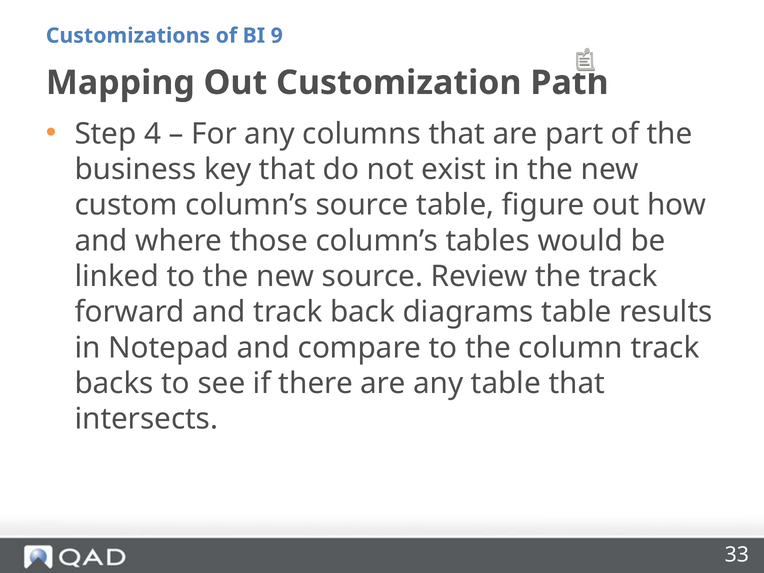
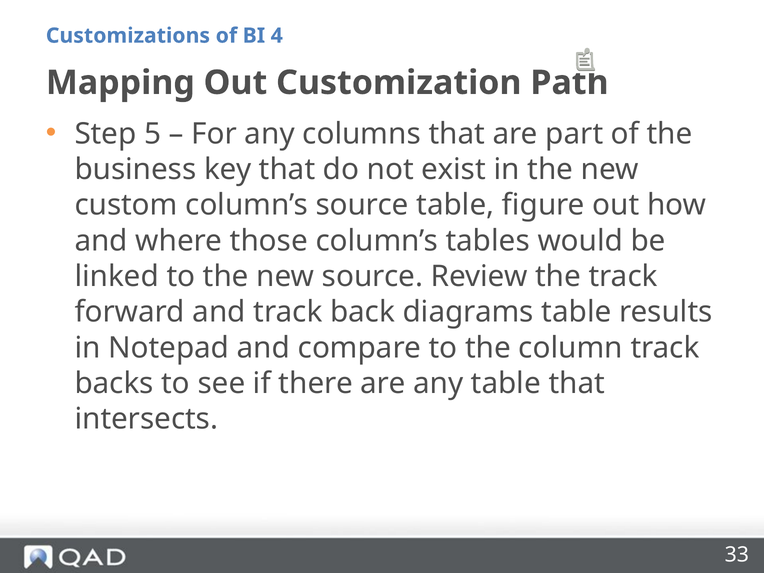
9: 9 -> 4
4: 4 -> 5
